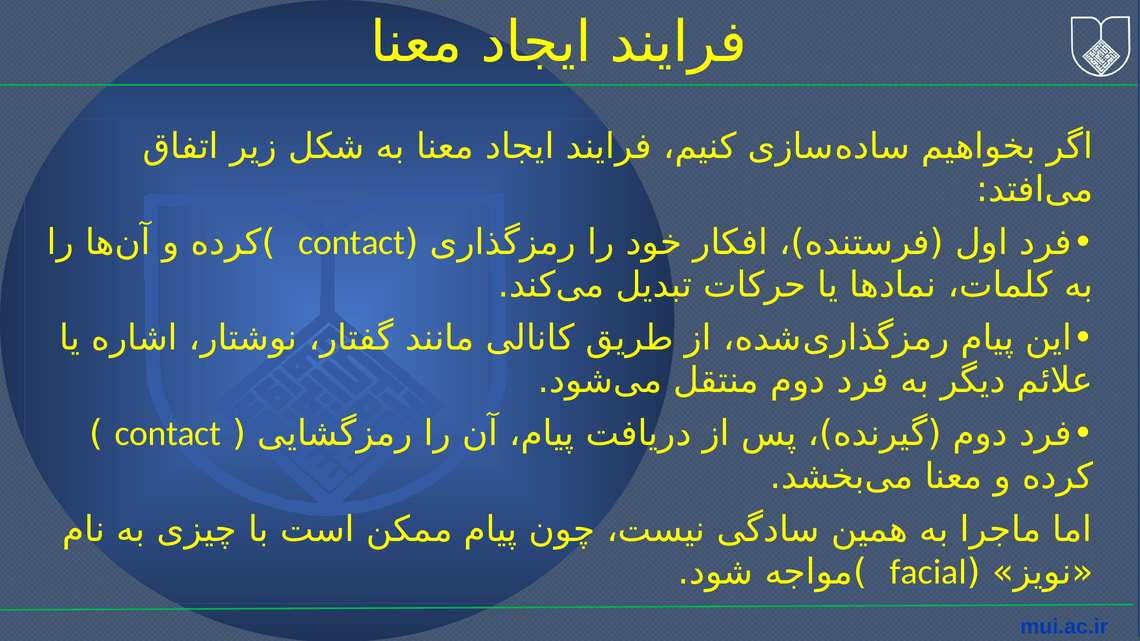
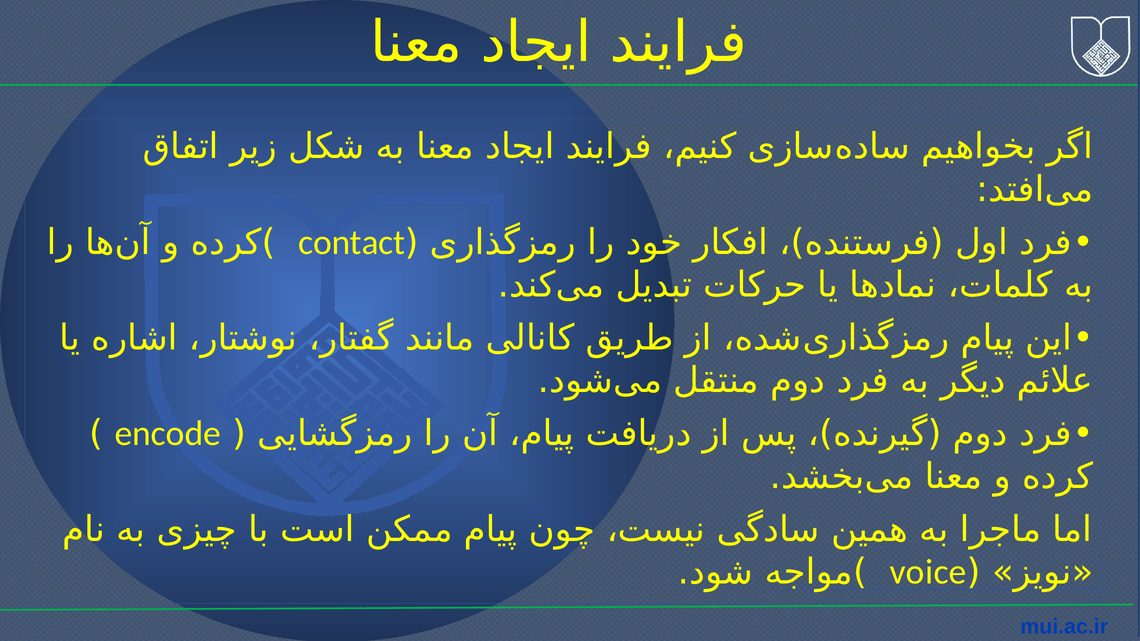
contact at (168, 434): contact -> encode
facial: facial -> voice
